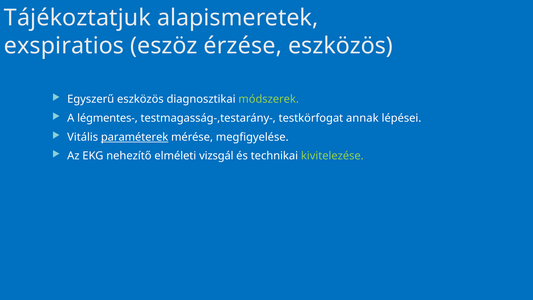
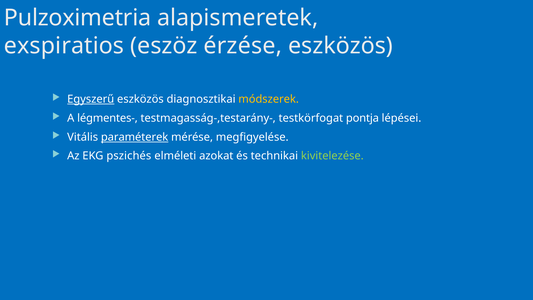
Tájékoztatjuk: Tájékoztatjuk -> Pulzoximetria
Egyszerű underline: none -> present
módszerek colour: light green -> yellow
annak: annak -> pontja
nehezítő: nehezítő -> pszichés
vizsgál: vizsgál -> azokat
